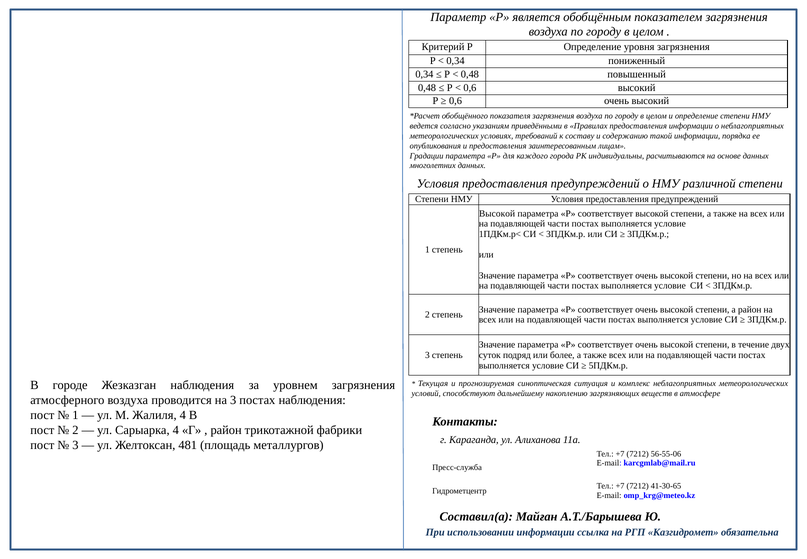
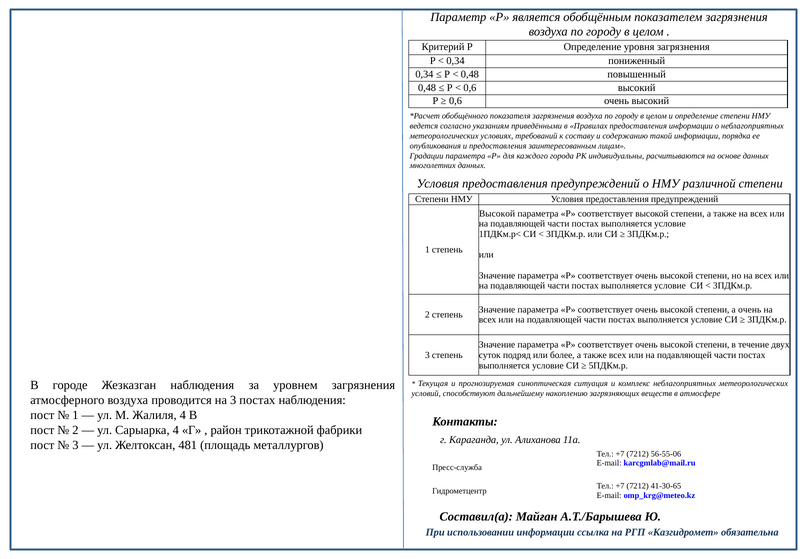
а район: район -> очень
